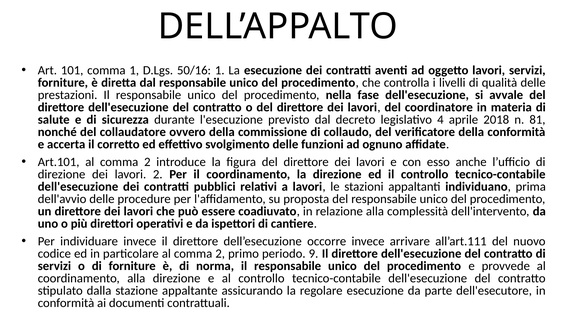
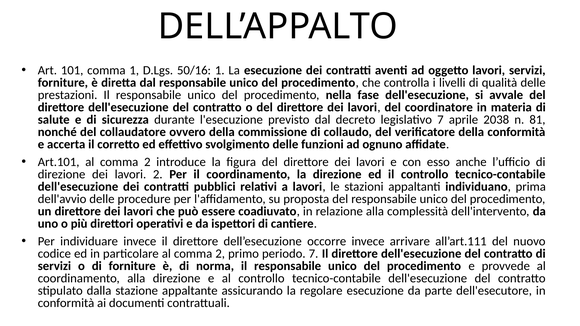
legislativo 4: 4 -> 7
2018: 2018 -> 2038
periodo 9: 9 -> 7
